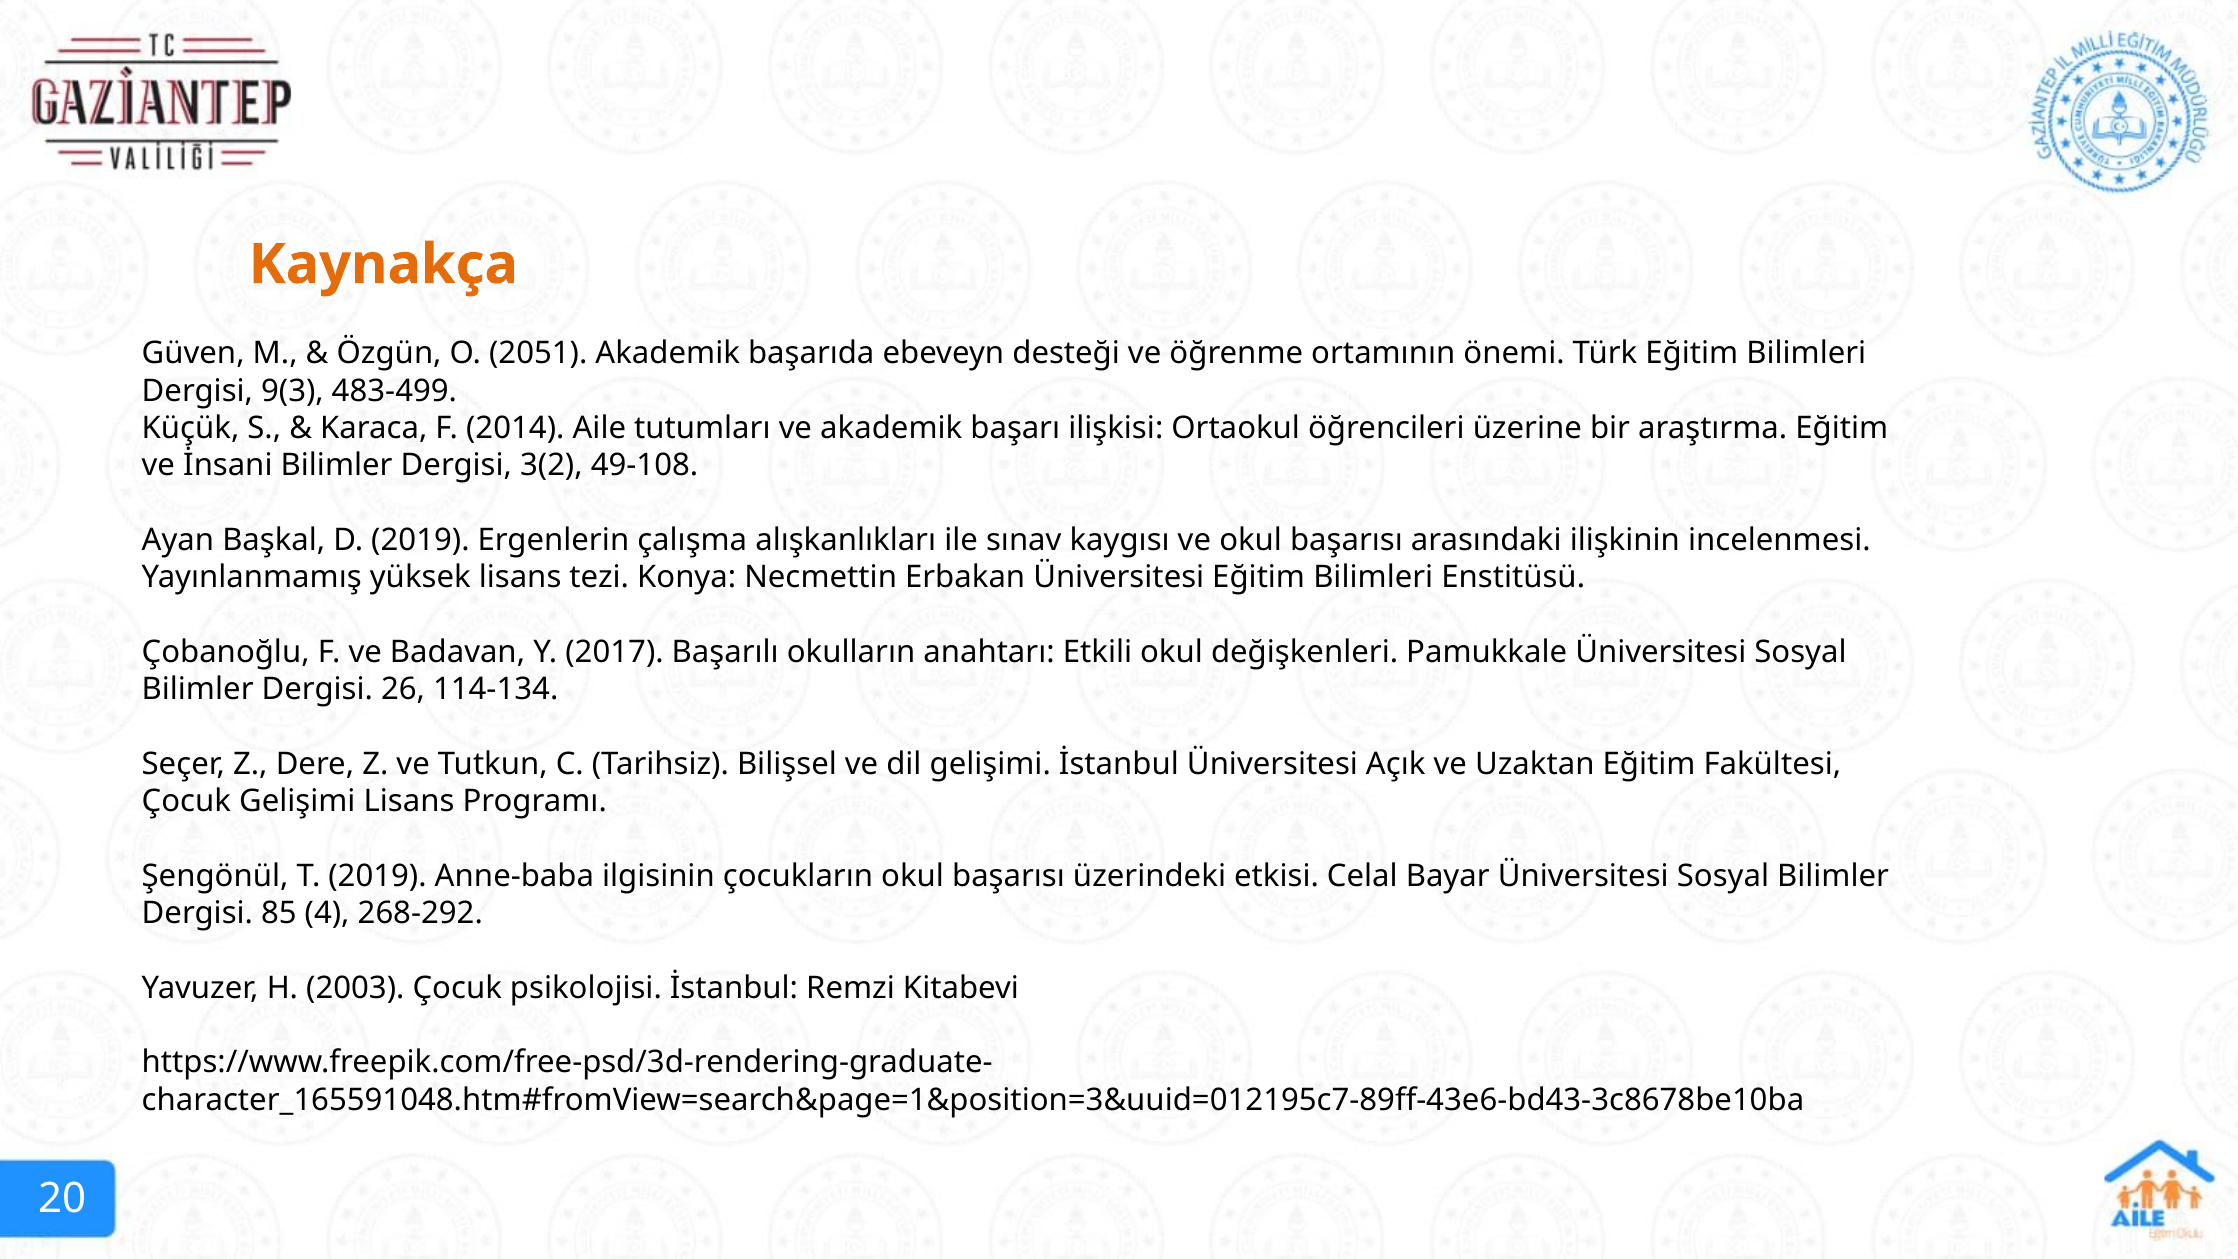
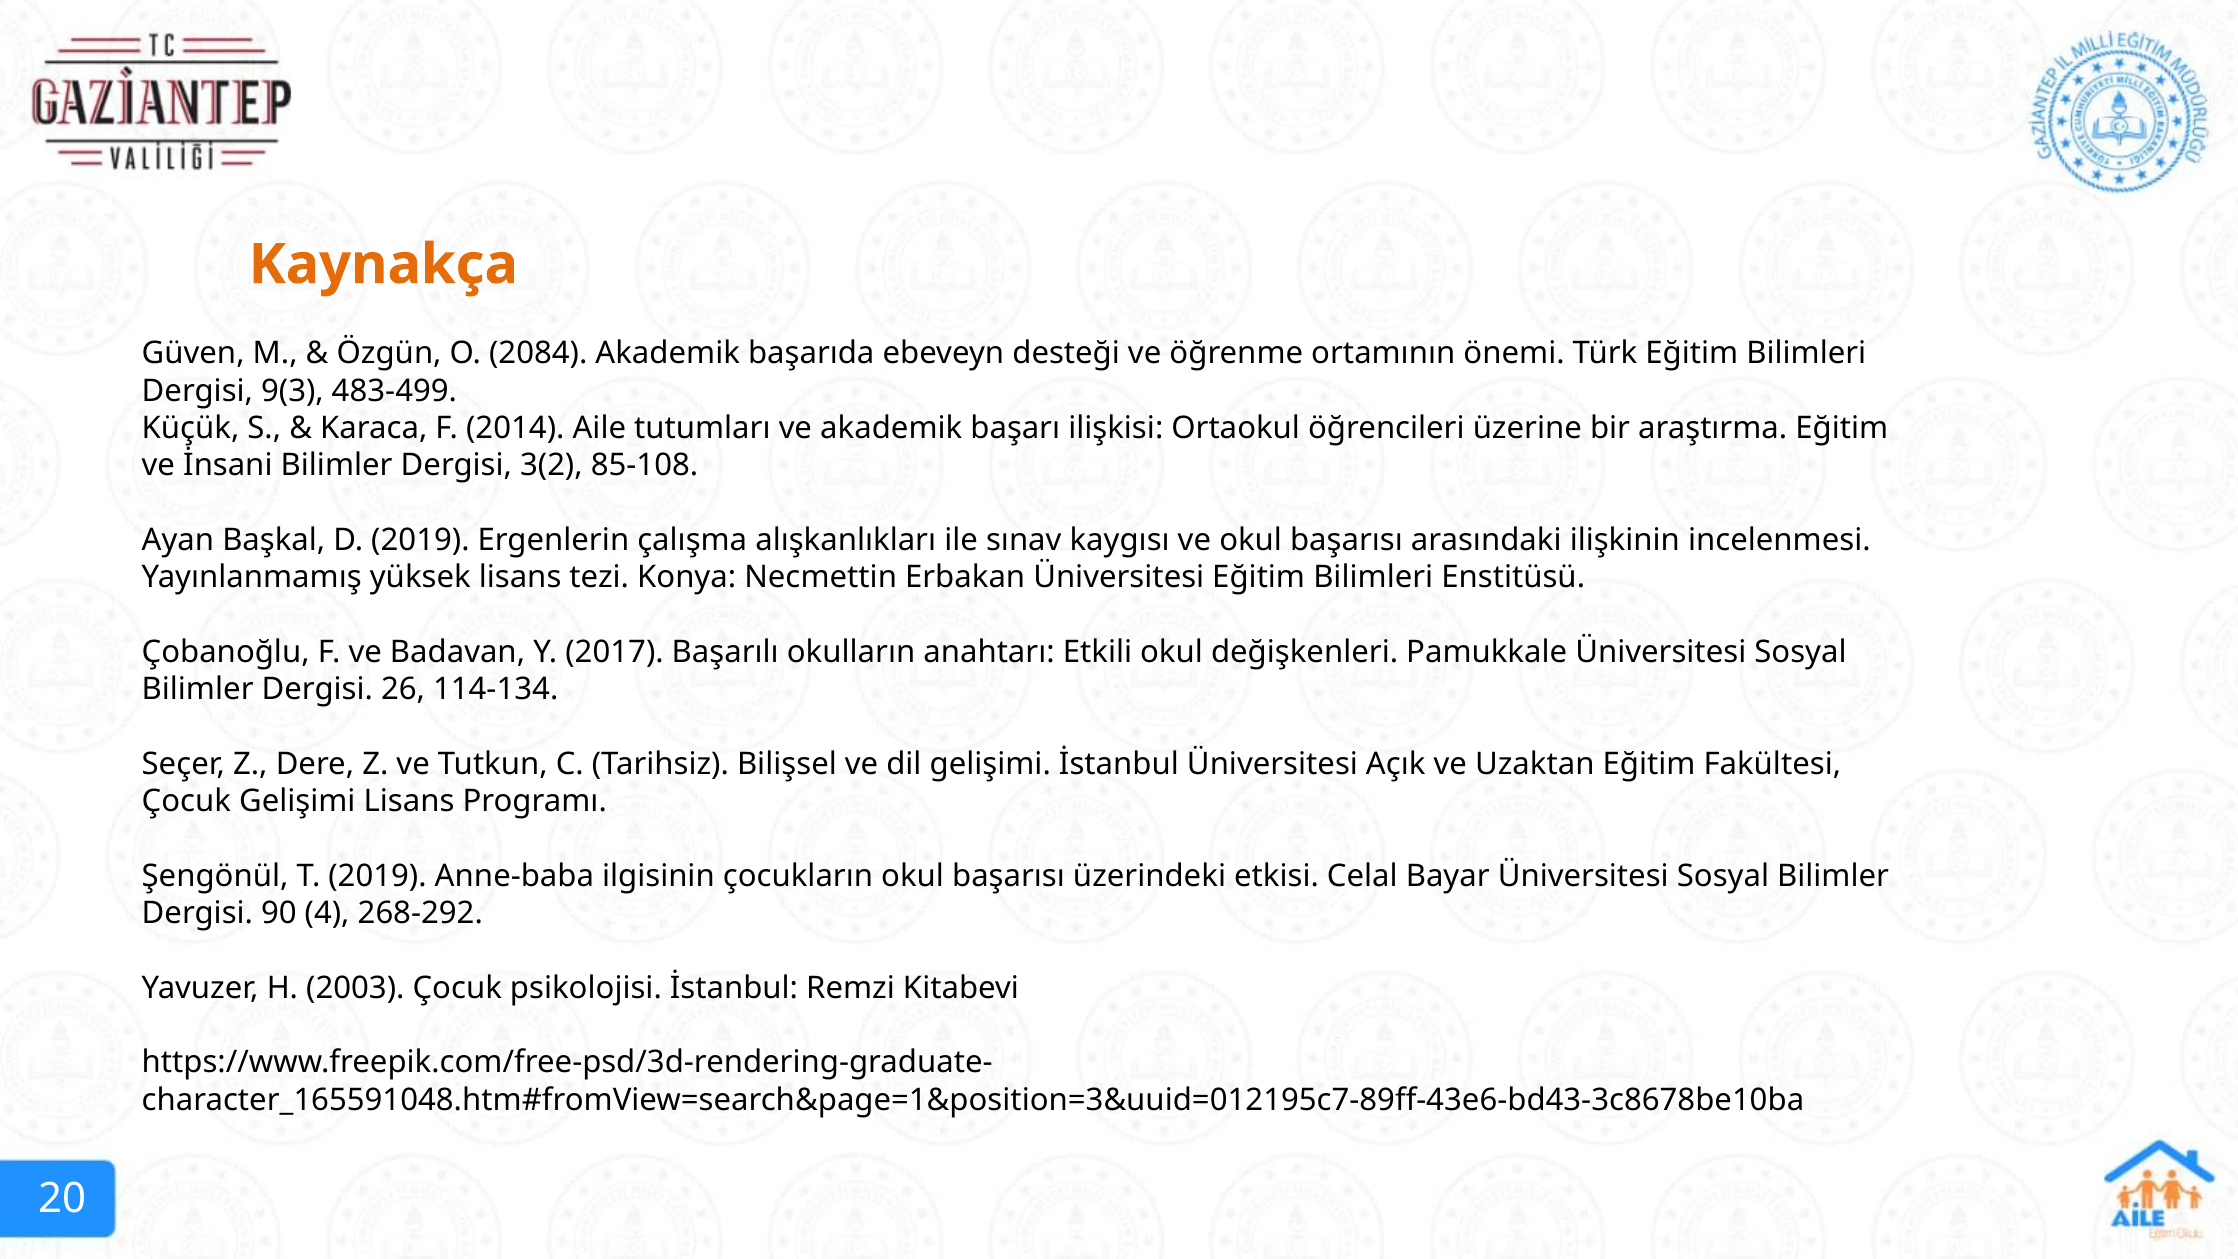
2051: 2051 -> 2084
49-108: 49-108 -> 85-108
85: 85 -> 90
